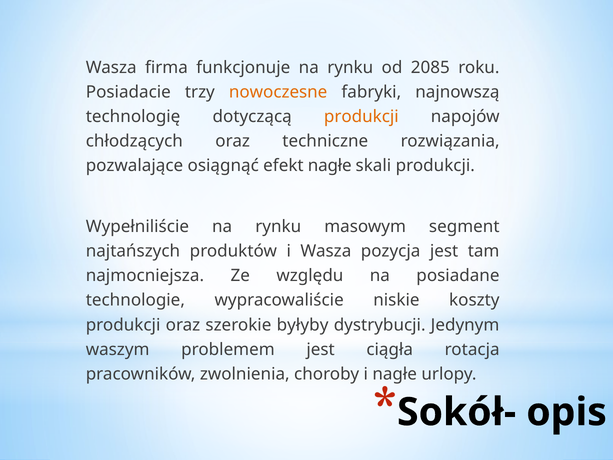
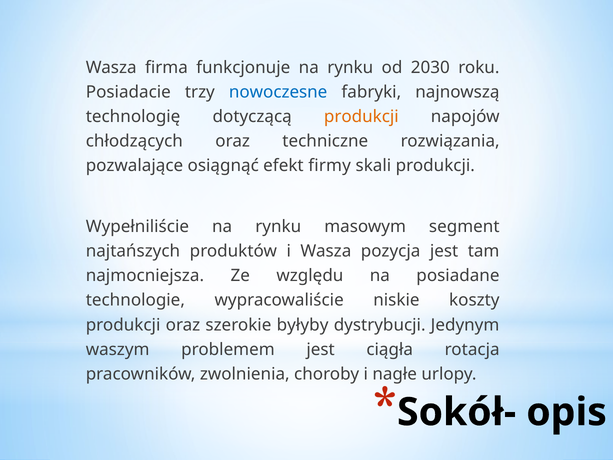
2085: 2085 -> 2030
nowoczesne colour: orange -> blue
efekt nagłe: nagłe -> firmy
